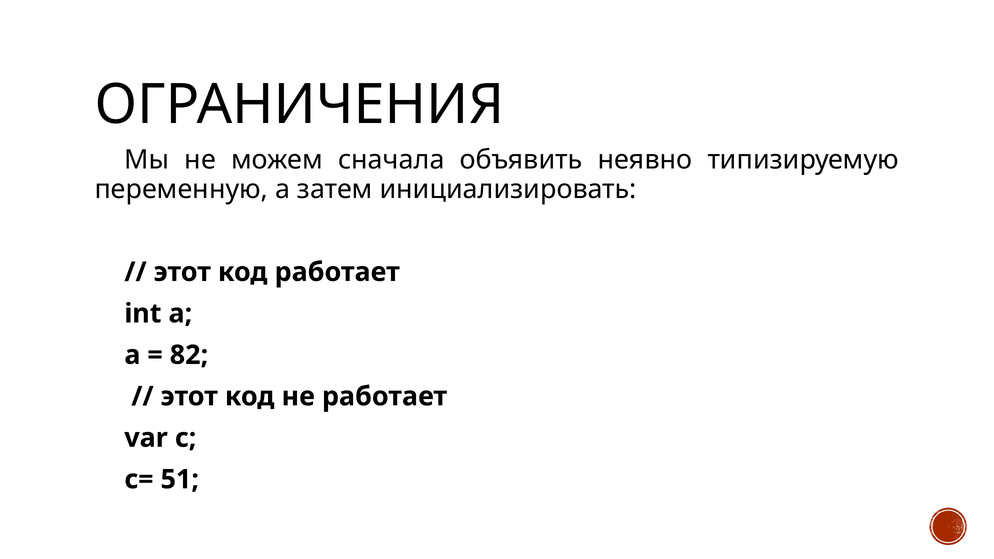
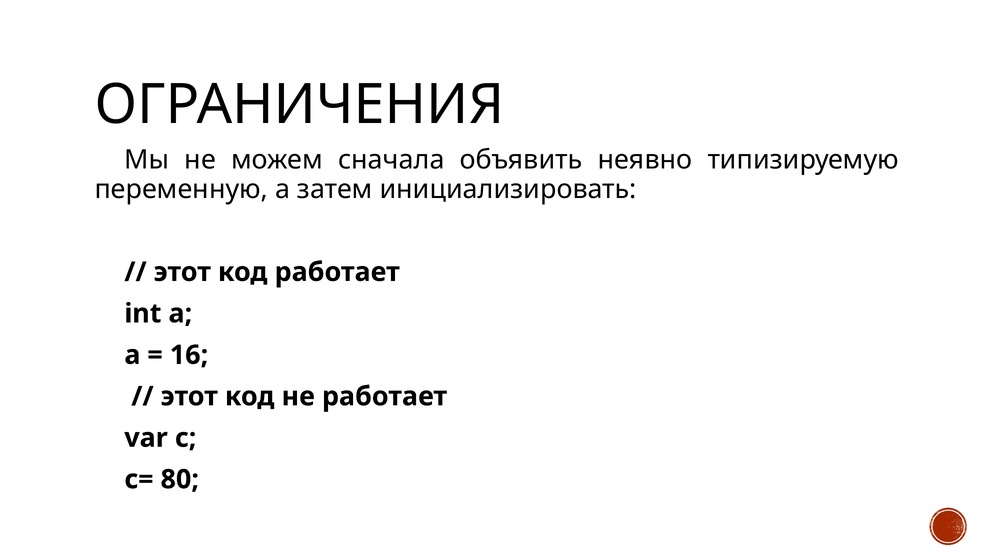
82: 82 -> 16
51: 51 -> 80
